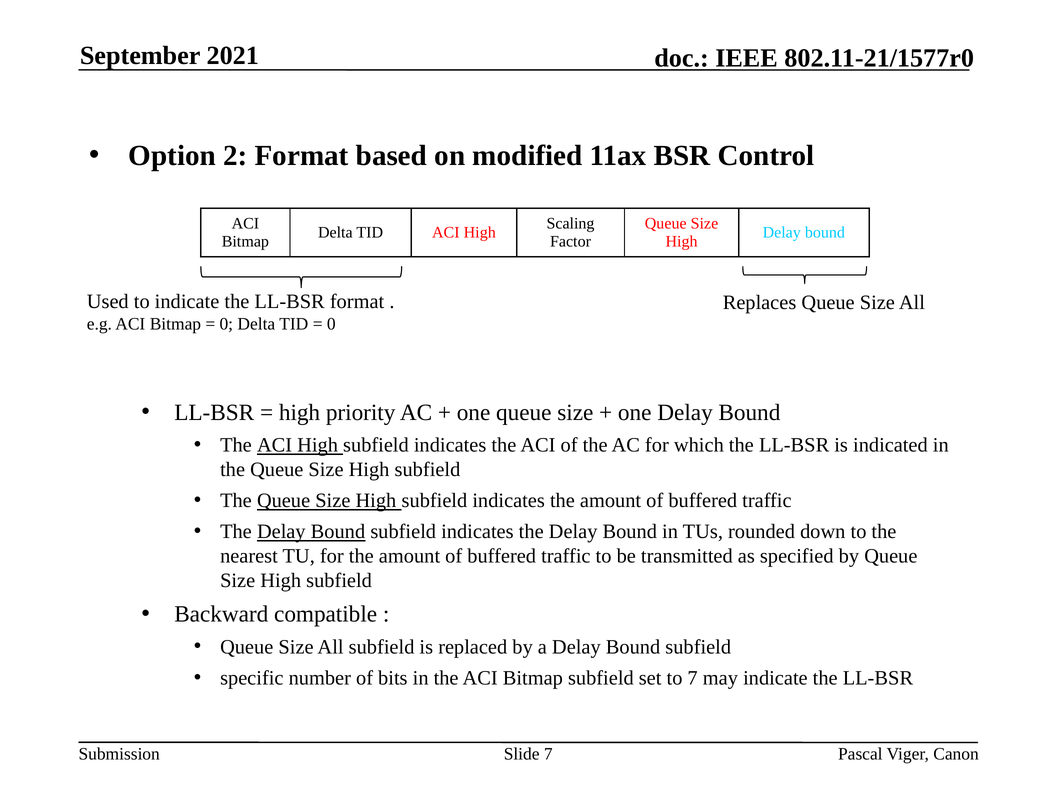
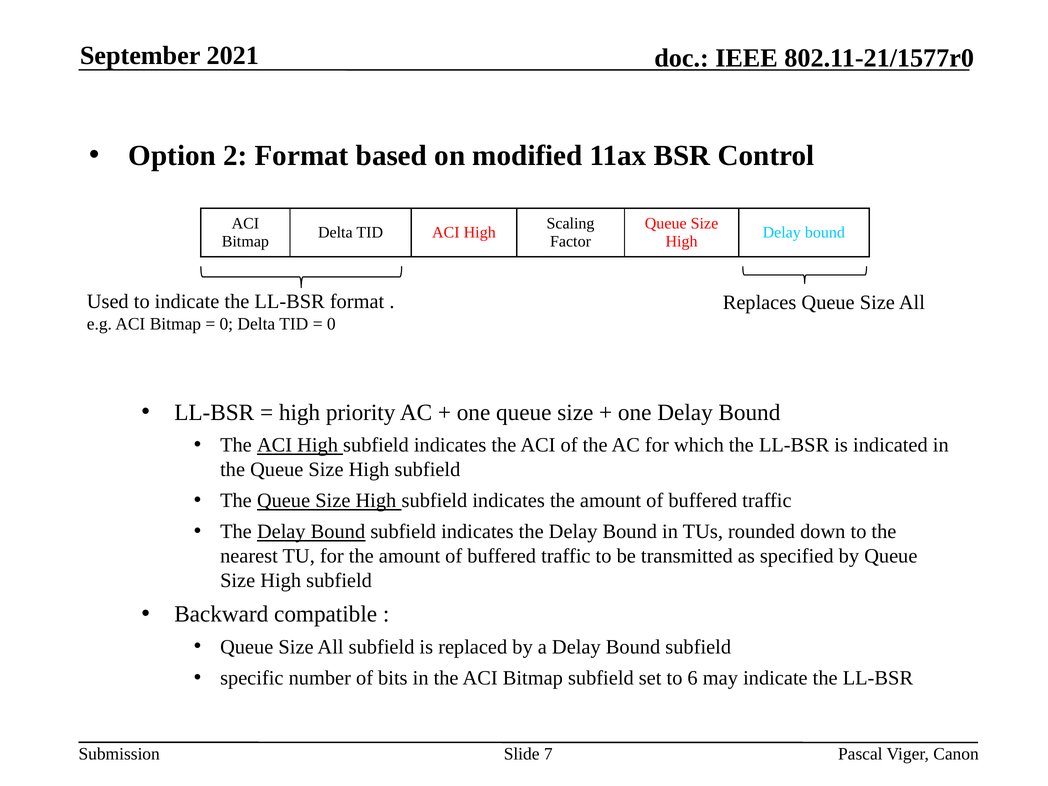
to 7: 7 -> 6
